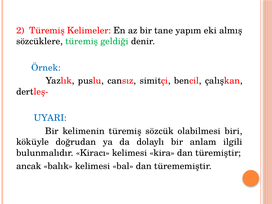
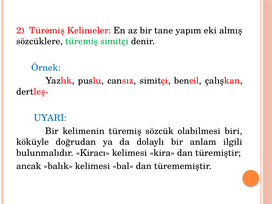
türemiş geldiği: geldiği -> simitçi
